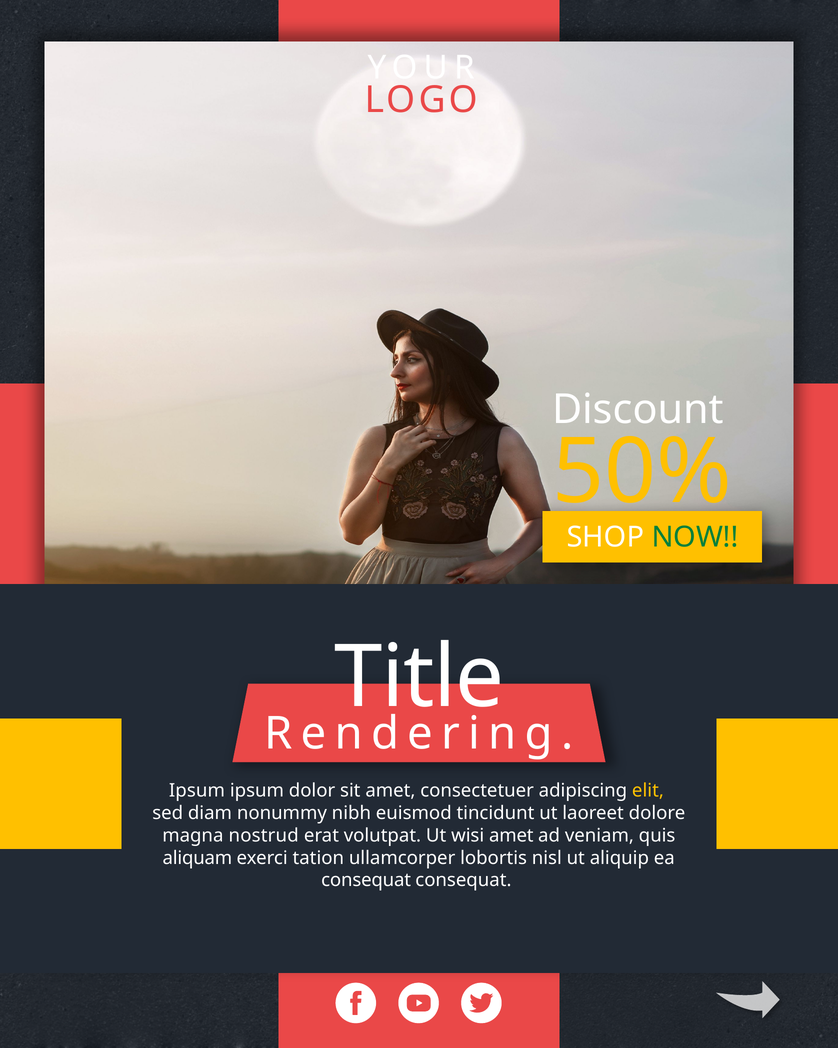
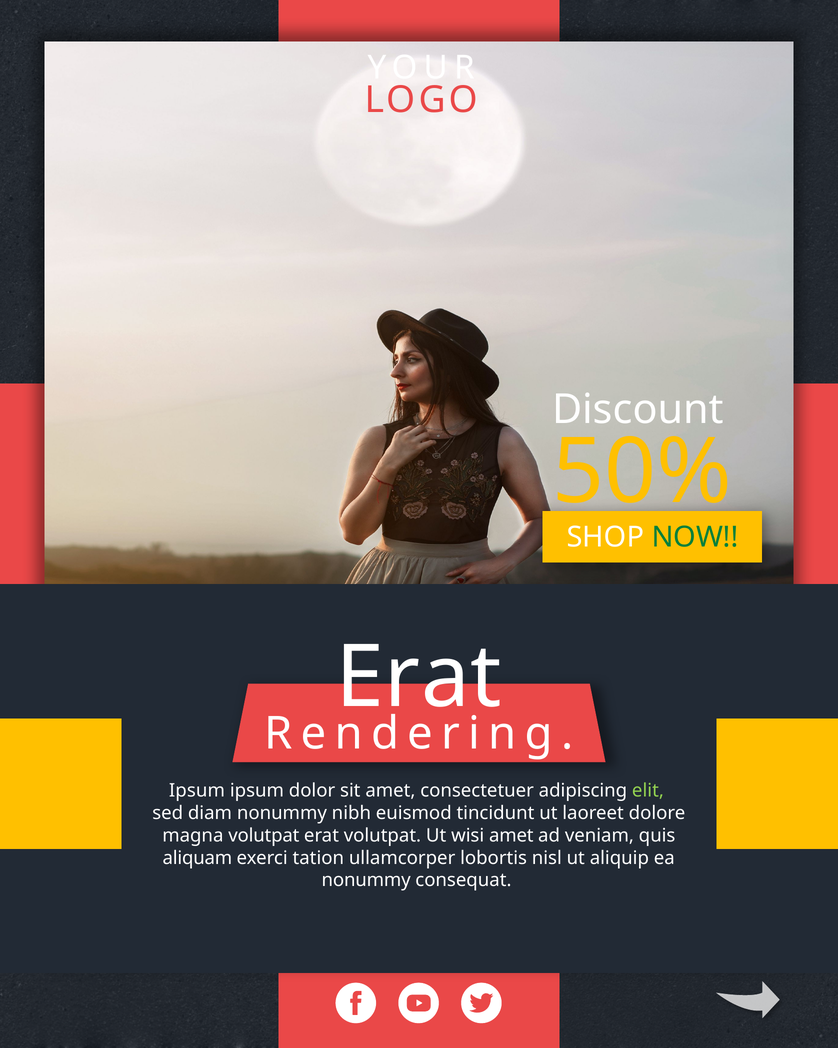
Title at (419, 677): Title -> Erat
elit colour: yellow -> light green
magna nostrud: nostrud -> volutpat
consequat at (366, 880): consequat -> nonummy
